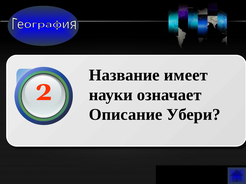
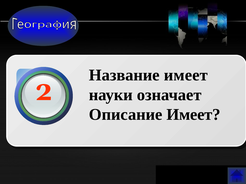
Убери at (193, 115): Убери -> Имеет
